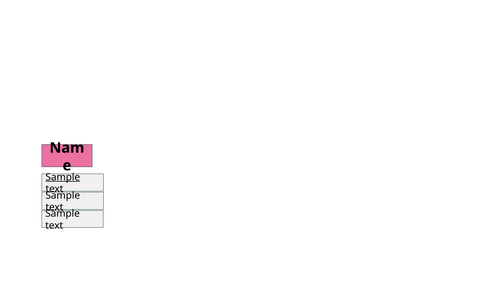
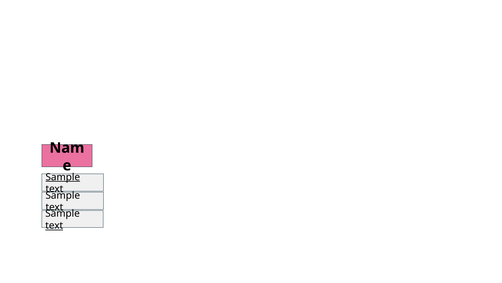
text at (54, 225) underline: none -> present
